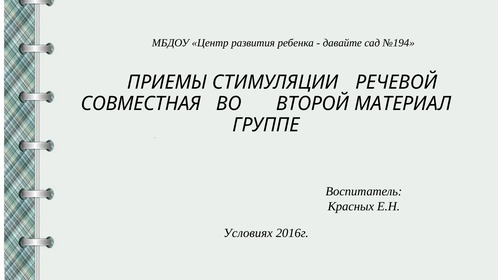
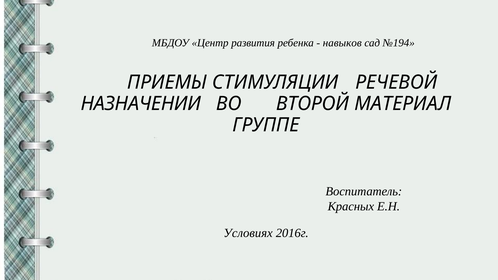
давайте: давайте -> навыков
СОВМЕСТНАЯ: СОВМЕСТНАЯ -> НАЗНАЧЕНИИ
